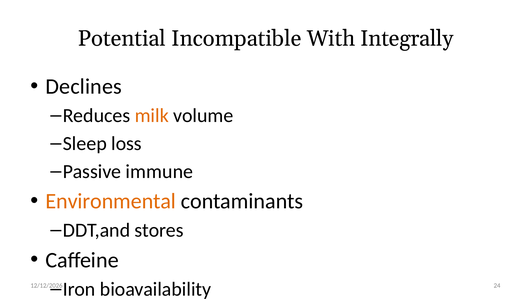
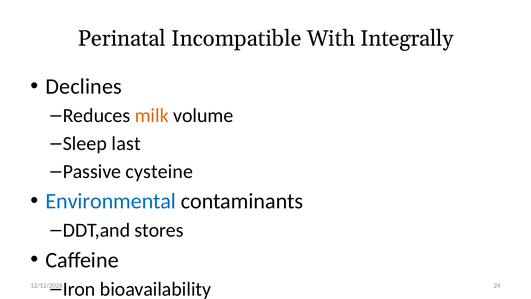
Potential: Potential -> Perinatal
loss: loss -> last
immune: immune -> cysteine
Environmental colour: orange -> blue
